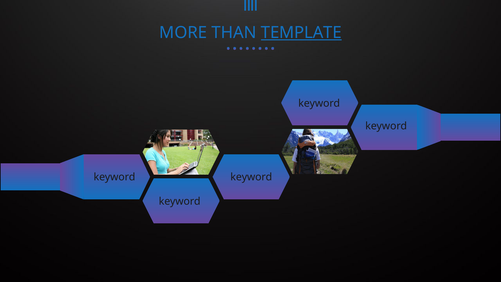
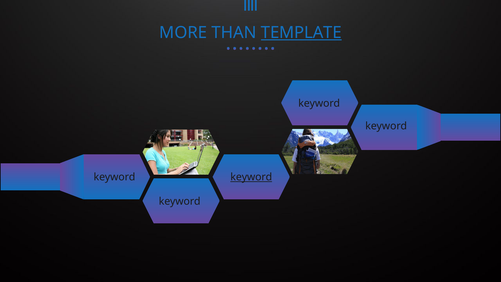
keyword at (251, 177) underline: none -> present
